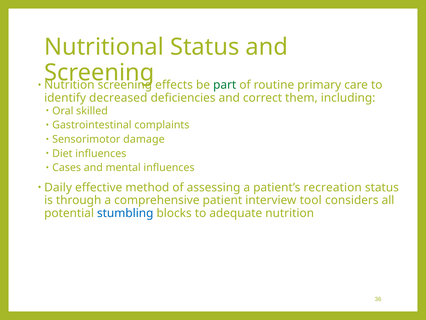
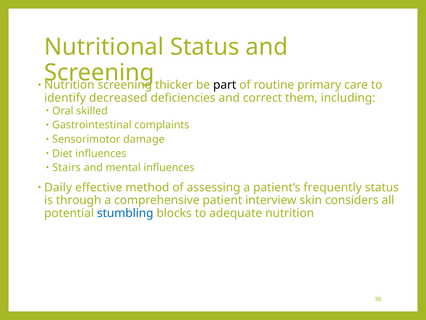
effects: effects -> thicker
part colour: green -> black
Cases: Cases -> Stairs
recreation: recreation -> frequently
tool: tool -> skin
